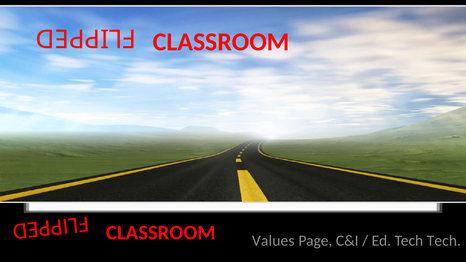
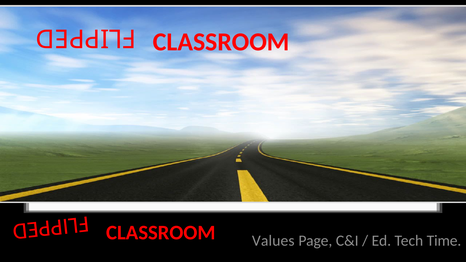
Tech Tech: Tech -> Time
